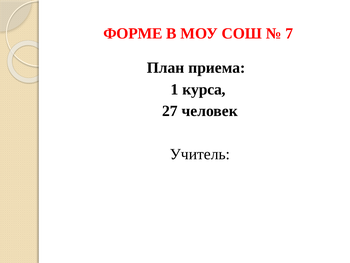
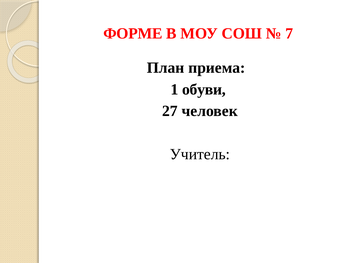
курса: курса -> обуви
